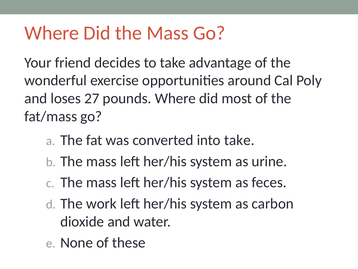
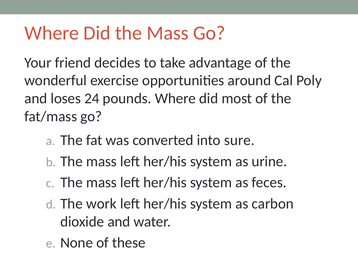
27: 27 -> 24
into take: take -> sure
